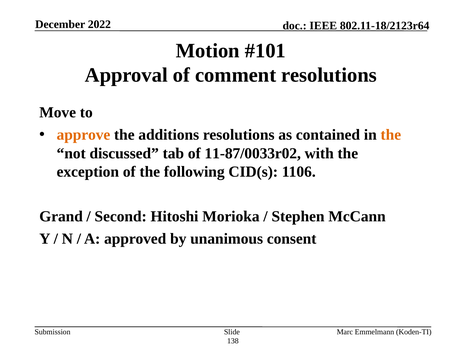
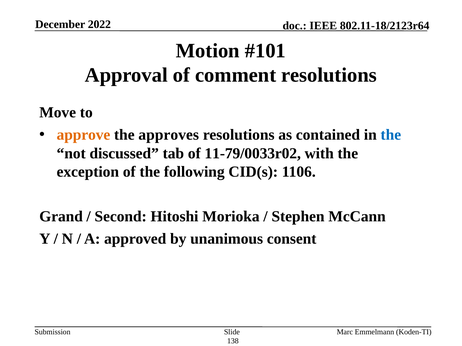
additions: additions -> approves
the at (391, 135) colour: orange -> blue
11-87/0033r02: 11-87/0033r02 -> 11-79/0033r02
